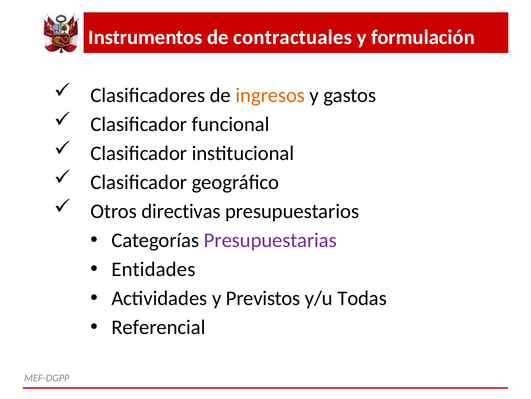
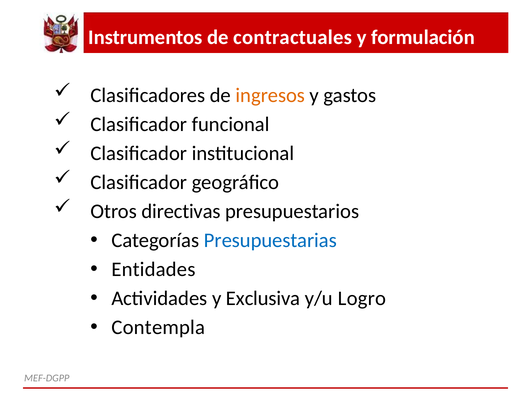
Presupuestarias colour: purple -> blue
Previstos: Previstos -> Exclusiva
Todas: Todas -> Logro
Referencial: Referencial -> Contempla
